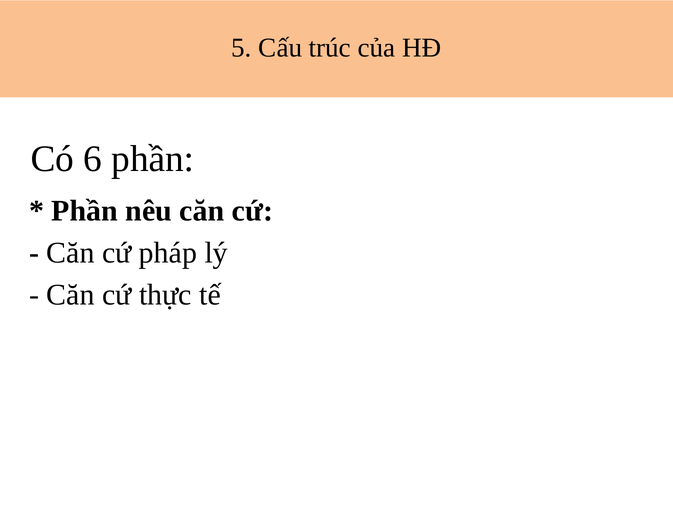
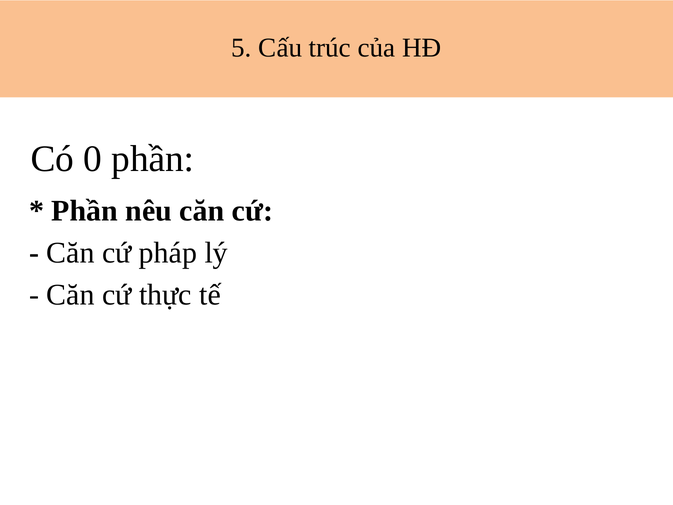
6: 6 -> 0
